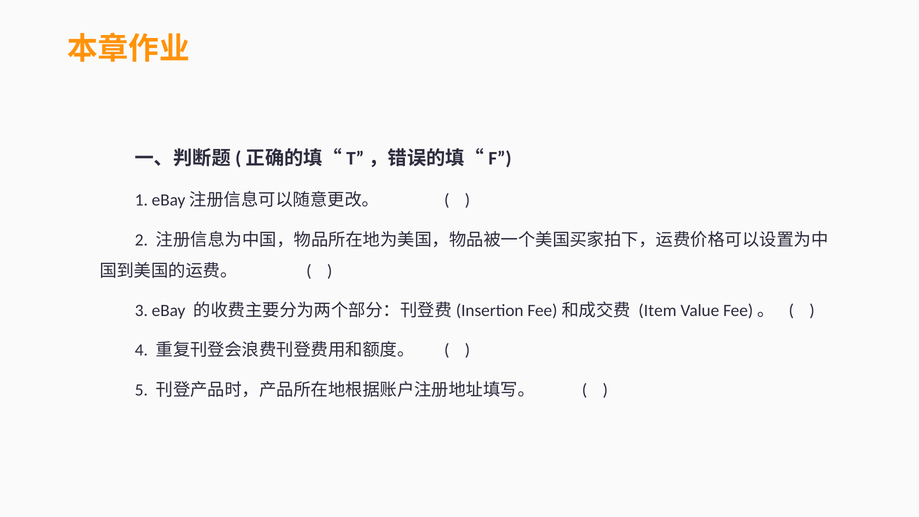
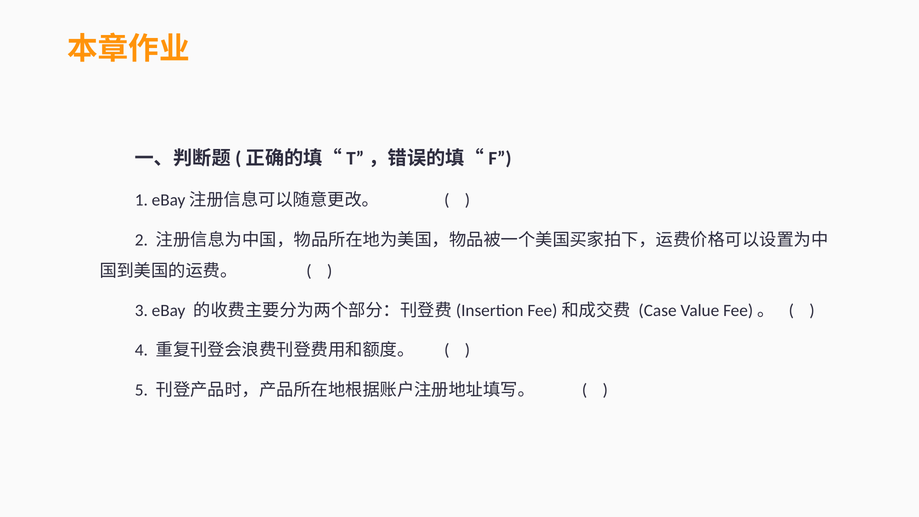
Item: Item -> Case
